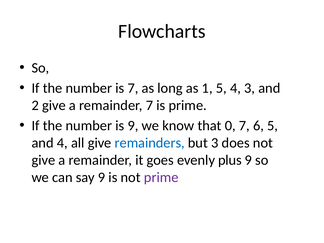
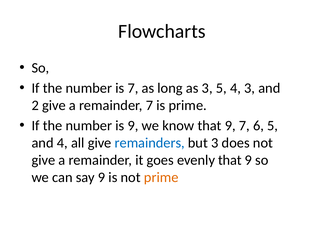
as 1: 1 -> 3
know that 0: 0 -> 9
evenly plus: plus -> that
prime at (161, 177) colour: purple -> orange
